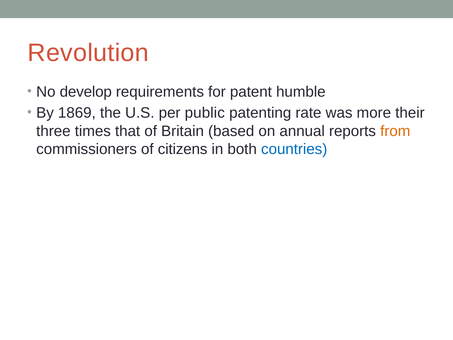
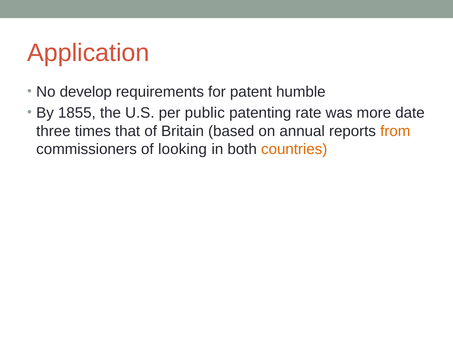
Revolution: Revolution -> Application
1869: 1869 -> 1855
their: their -> date
citizens: citizens -> looking
countries colour: blue -> orange
